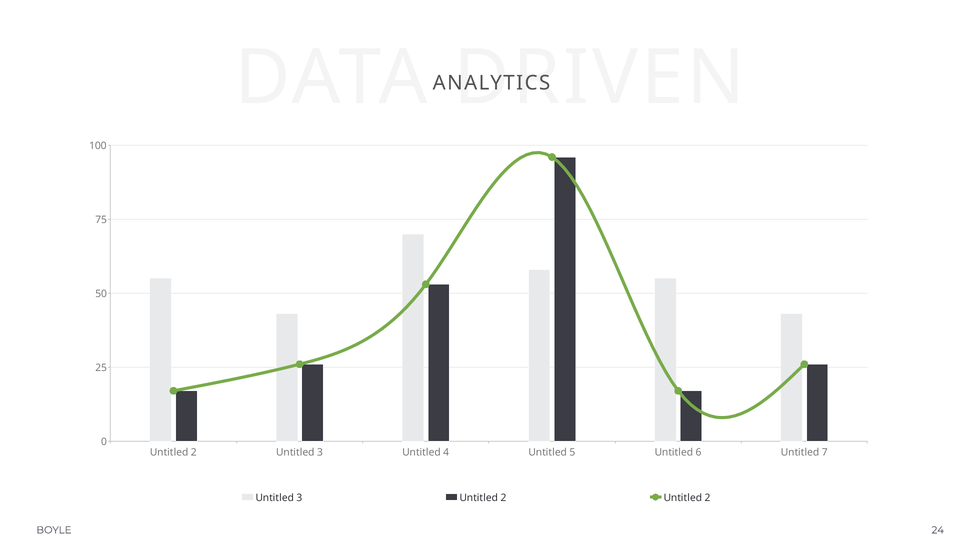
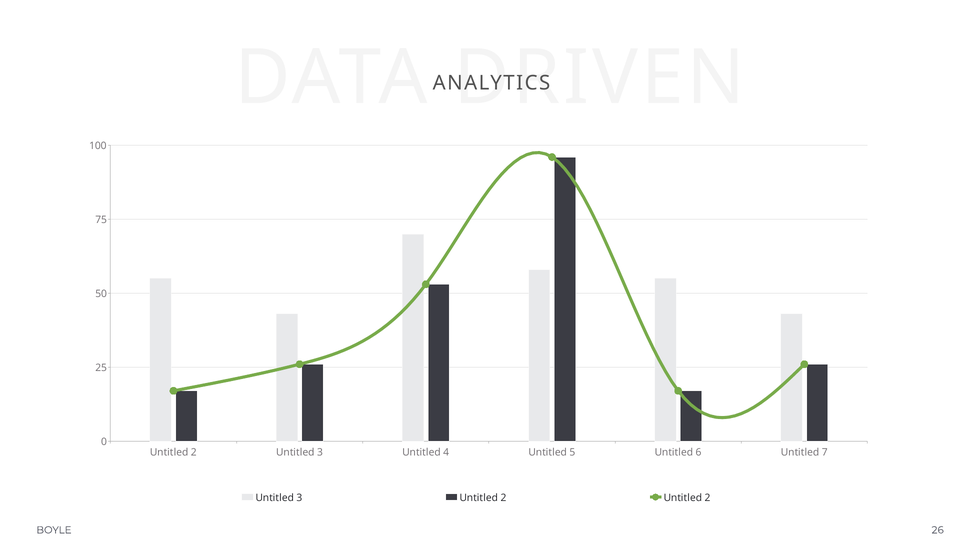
24: 24 -> 26
